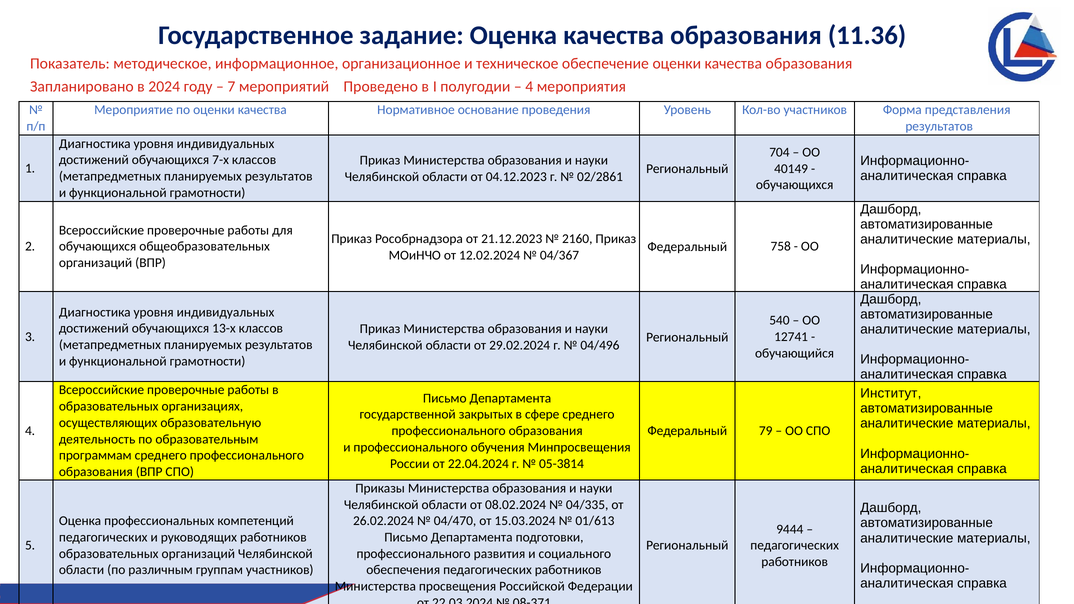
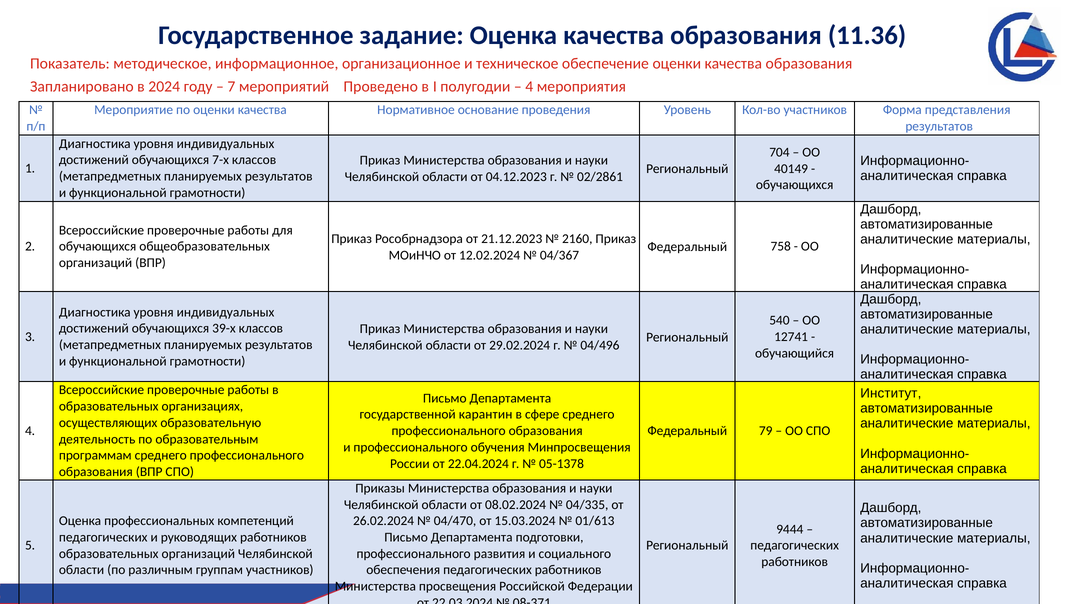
13-х: 13-х -> 39-х
закрытых: закрытых -> карантин
05-3814: 05-3814 -> 05-1378
